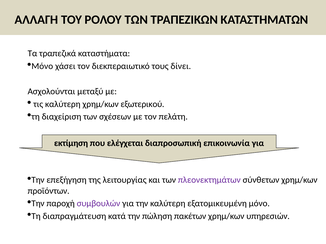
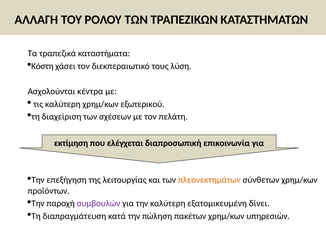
Μόνο at (42, 66): Μόνο -> Κόστη
δίνει: δίνει -> λύση
μεταξύ: μεταξύ -> κέντρα
πλεονεκτημάτων colour: purple -> orange
εξατομικευμένη μόνο: μόνο -> δίνει
